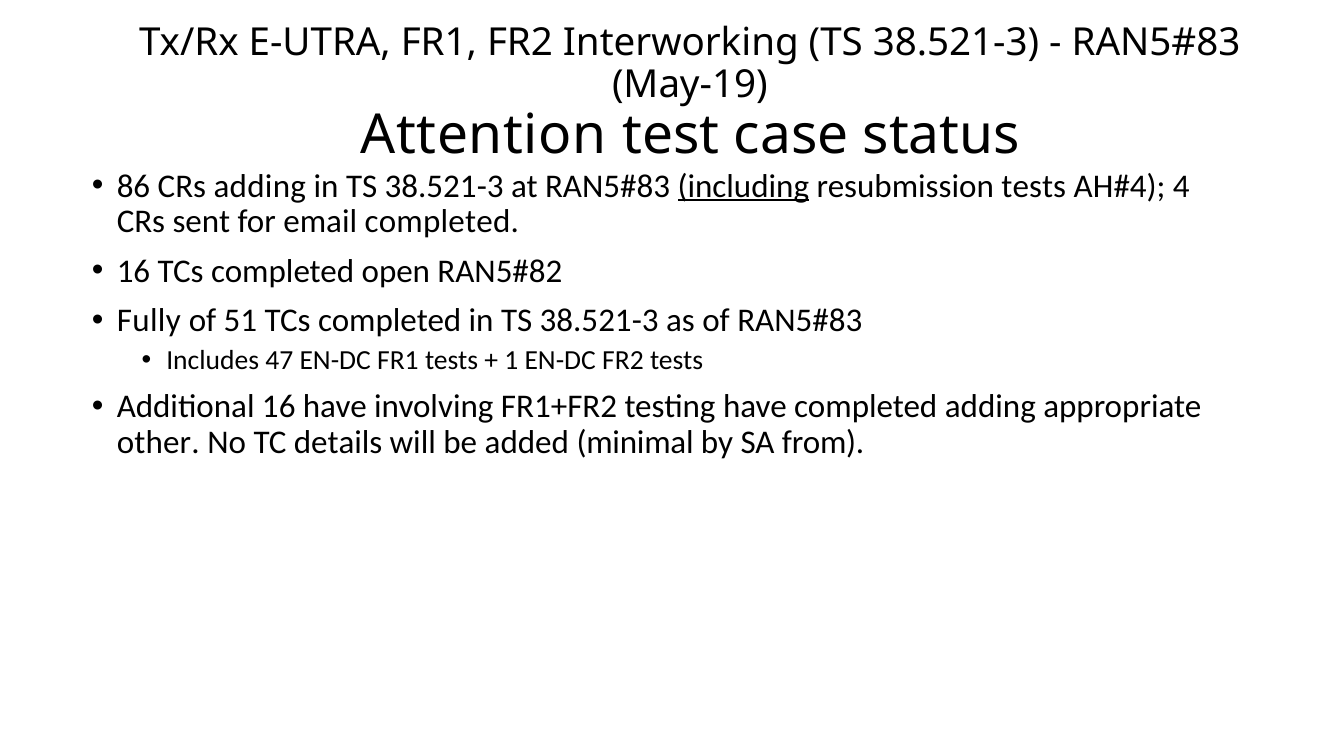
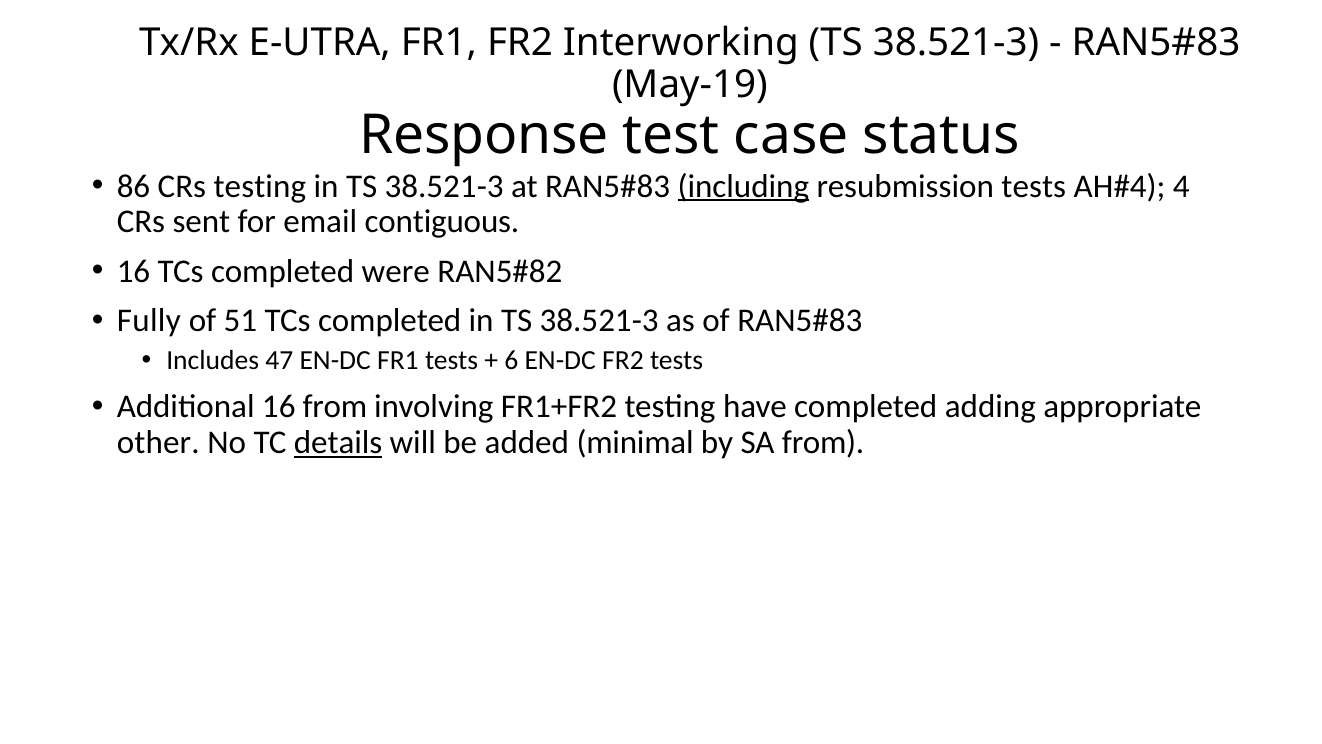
Attention: Attention -> Response
CRs adding: adding -> testing
email completed: completed -> contiguous
open: open -> were
1: 1 -> 6
16 have: have -> from
details underline: none -> present
